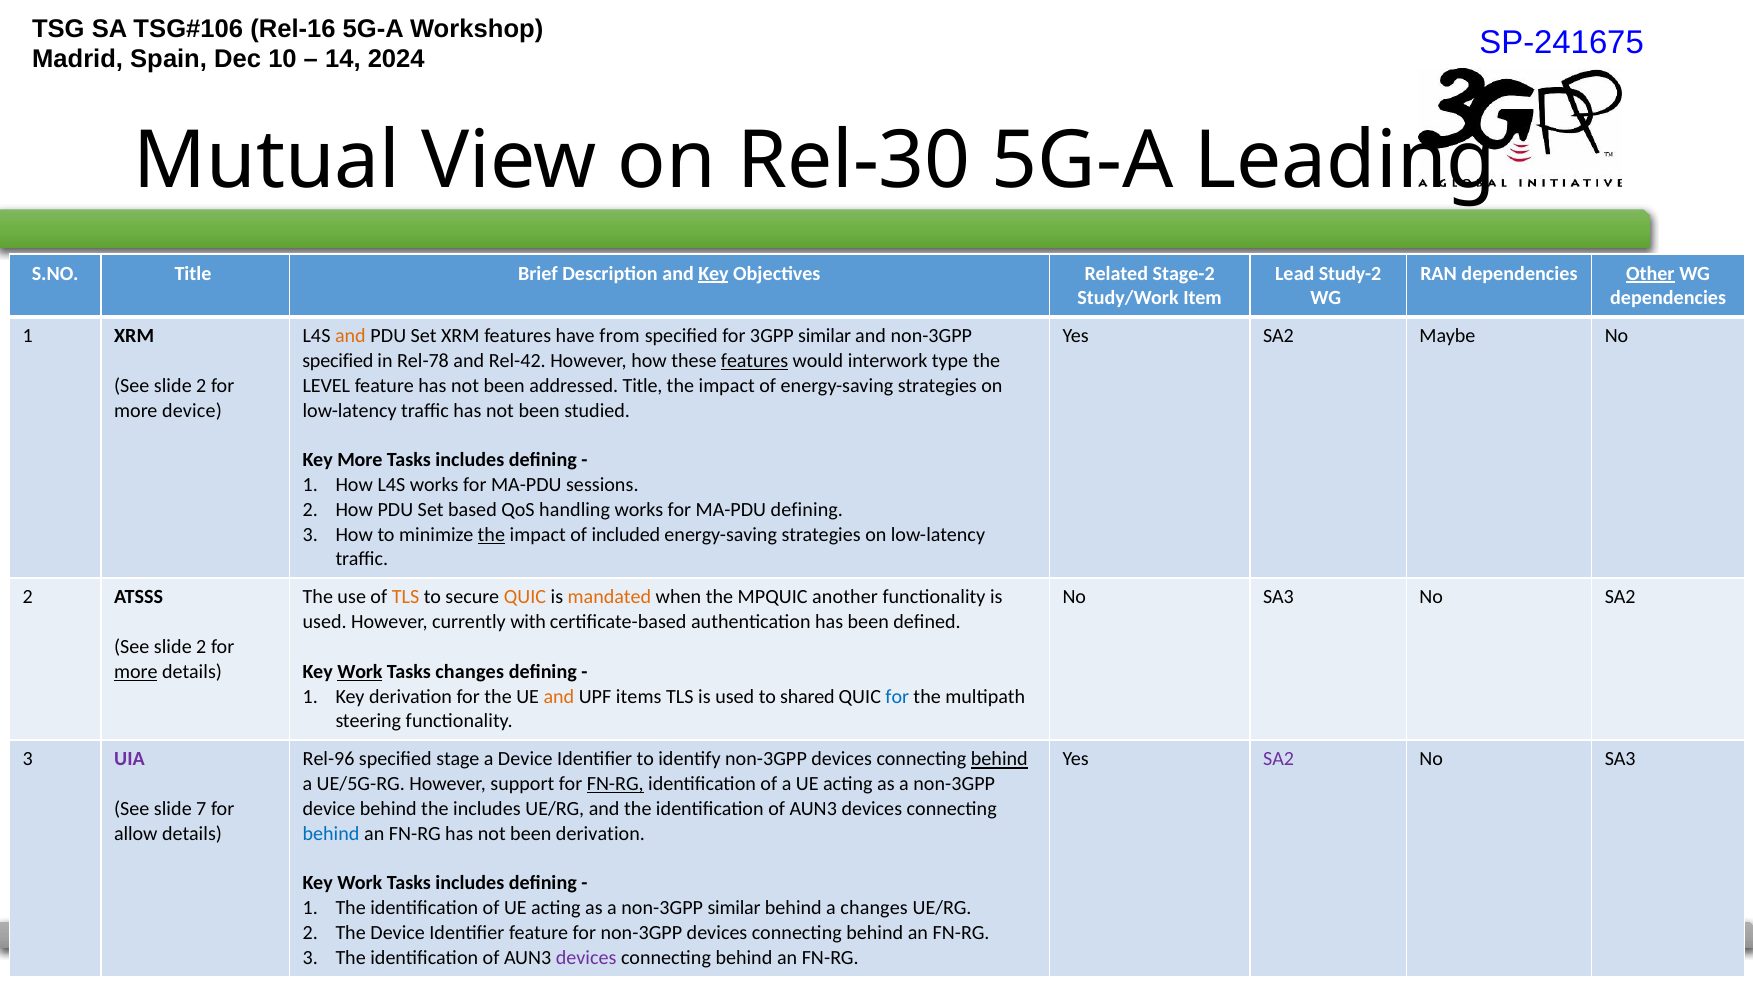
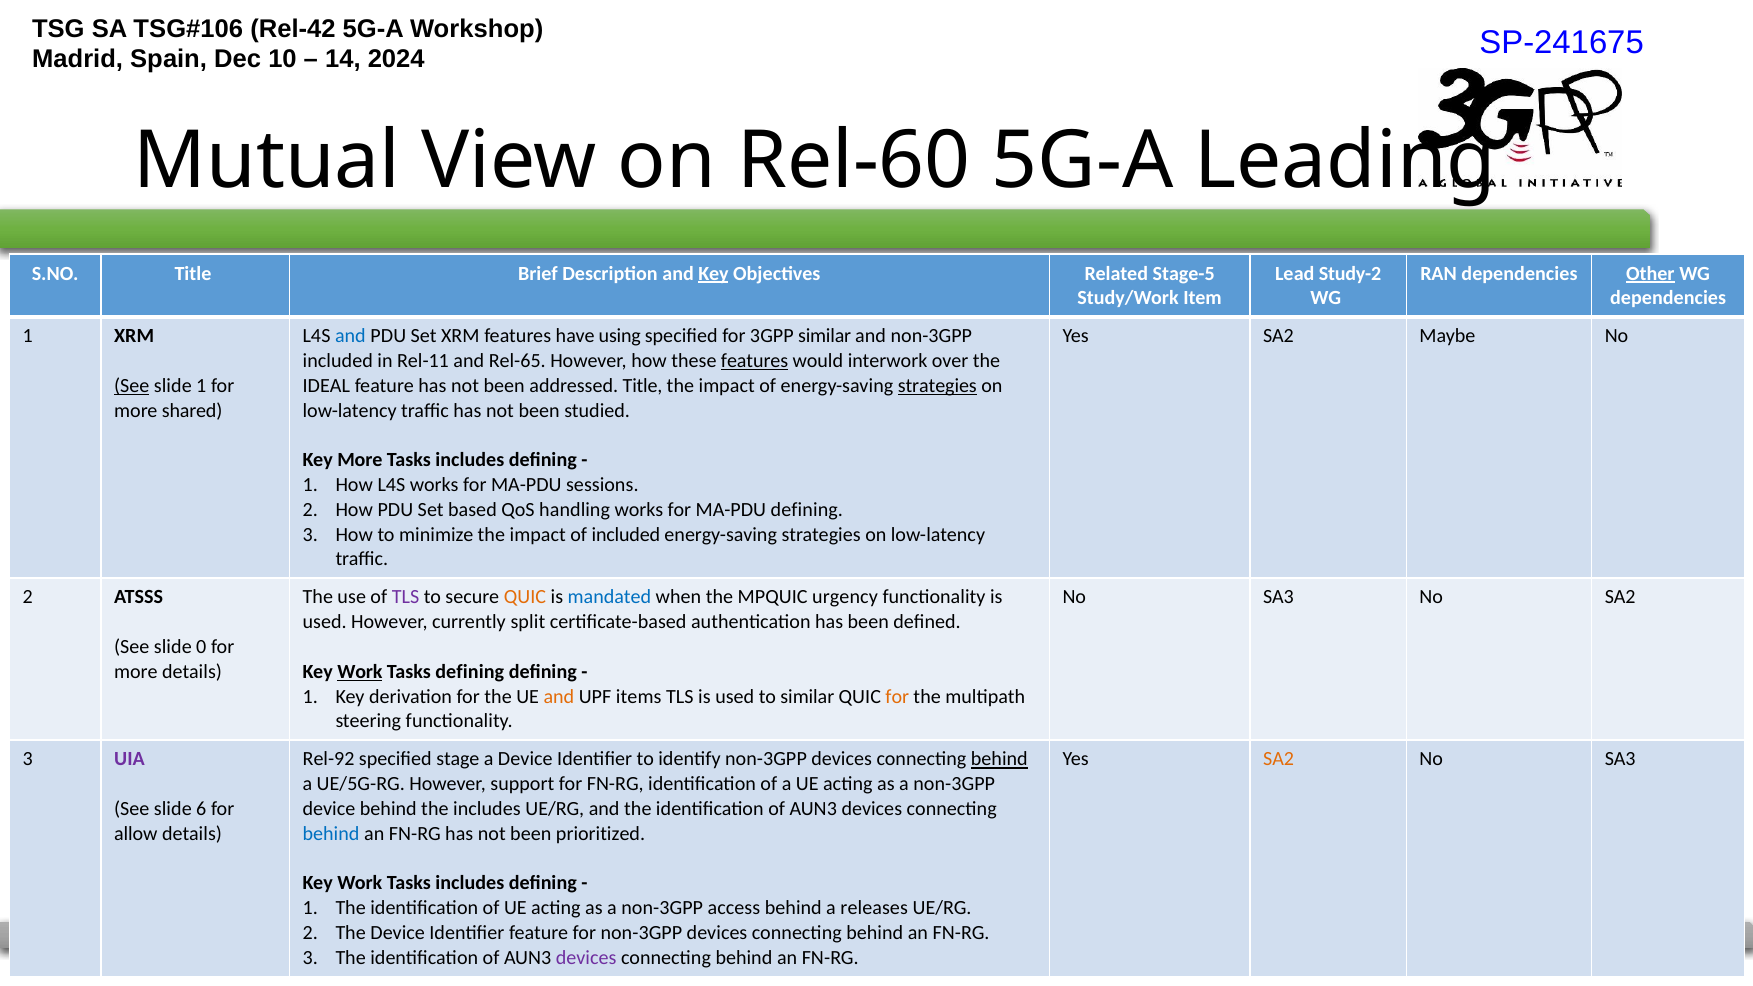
Rel-16: Rel-16 -> Rel-42
Rel-30: Rel-30 -> Rel-60
Stage-2: Stage-2 -> Stage-5
and at (350, 336) colour: orange -> blue
from: from -> using
specified at (338, 361): specified -> included
Rel-78: Rel-78 -> Rel-11
Rel-42: Rel-42 -> Rel-65
type: type -> over
See at (132, 386) underline: none -> present
2 at (201, 386): 2 -> 1
LEVEL: LEVEL -> IDEAL
strategies at (937, 386) underline: none -> present
more device: device -> shared
the at (491, 535) underline: present -> none
TLS at (406, 597) colour: orange -> purple
mandated colour: orange -> blue
another: another -> urgency
with: with -> split
2 at (201, 647): 2 -> 0
more at (136, 672) underline: present -> none
Tasks changes: changes -> defining
to shared: shared -> similar
for at (897, 697) colour: blue -> orange
Rel-96: Rel-96 -> Rel-92
SA2 at (1279, 759) colour: purple -> orange
FN-RG at (615, 784) underline: present -> none
7: 7 -> 6
been derivation: derivation -> prioritized
non-3GPP similar: similar -> access
a changes: changes -> releases
